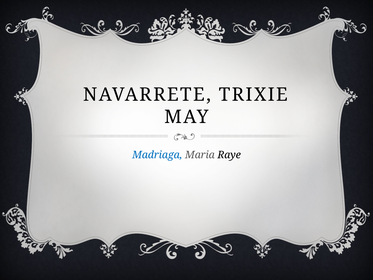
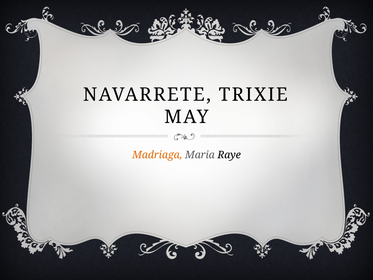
Madriaga colour: blue -> orange
